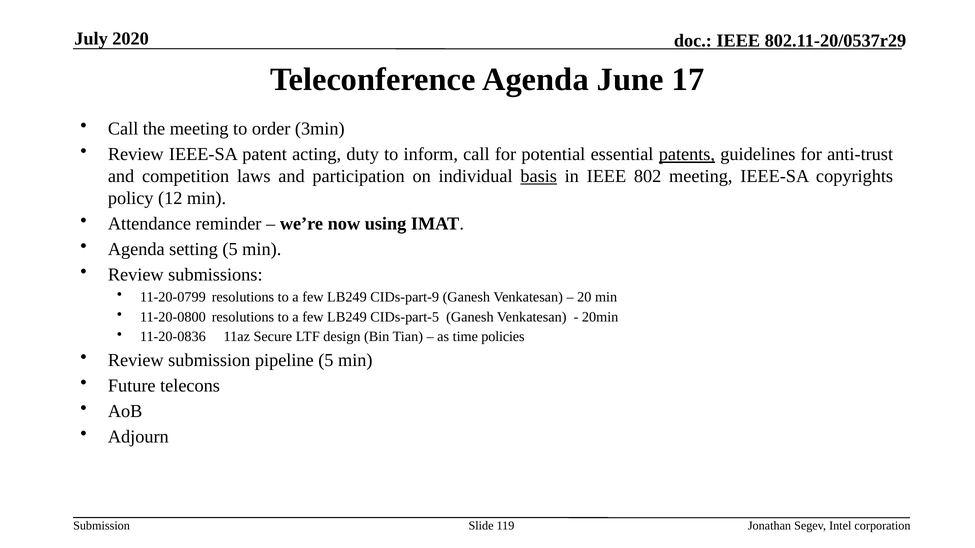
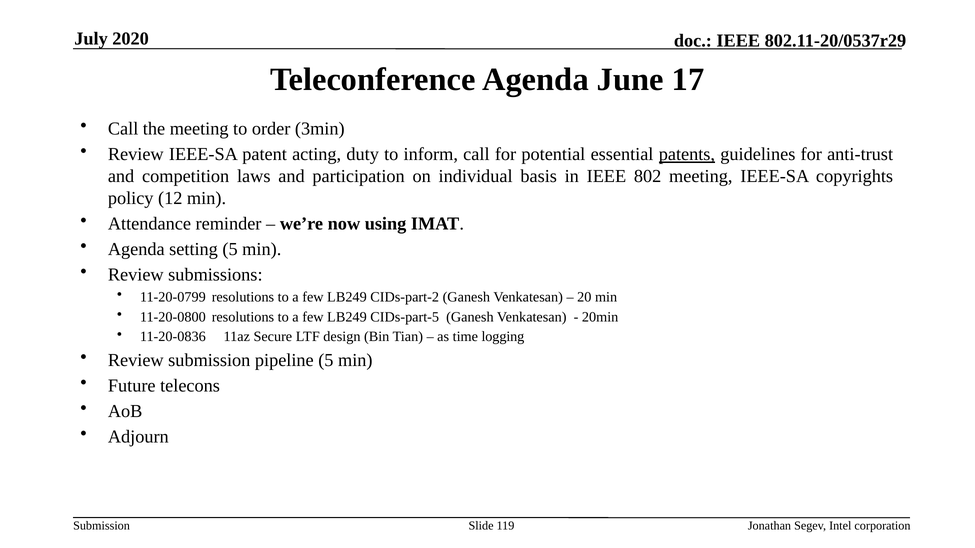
basis underline: present -> none
CIDs-part-9: CIDs-part-9 -> CIDs-part-2
policies: policies -> logging
